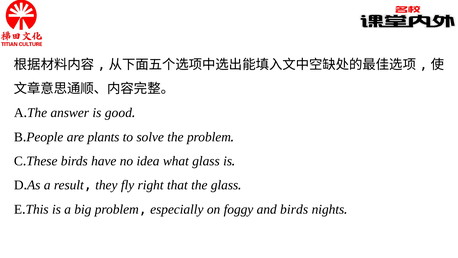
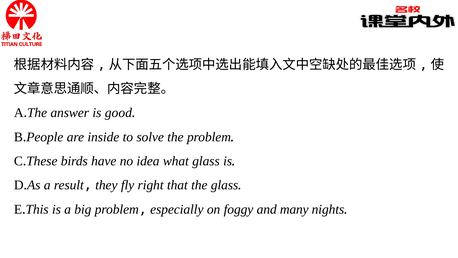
plants: plants -> inside
and birds: birds -> many
